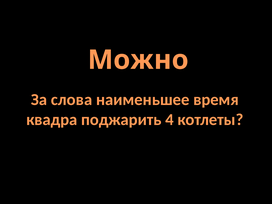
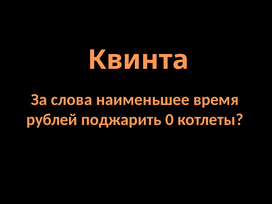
Можно: Можно -> Квинта
квадра: квадра -> рублей
4: 4 -> 0
